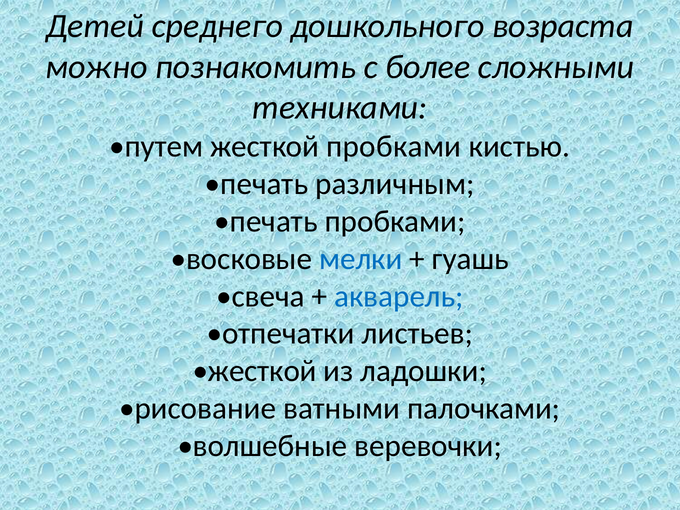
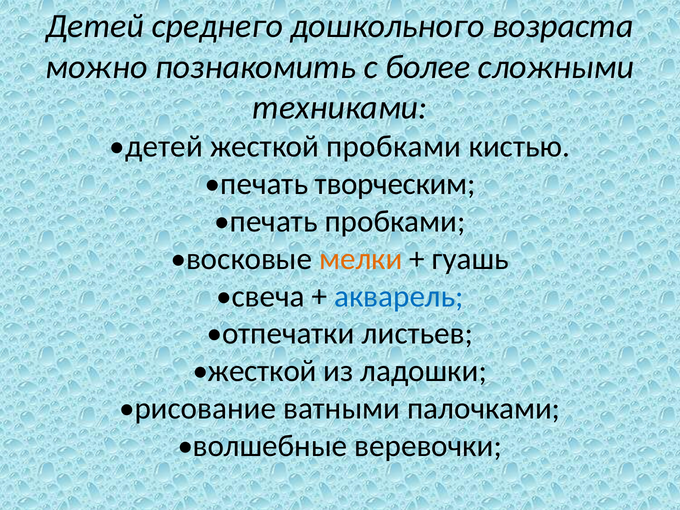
путем at (156, 147): путем -> детей
различным: различным -> творческим
мелки colour: blue -> orange
